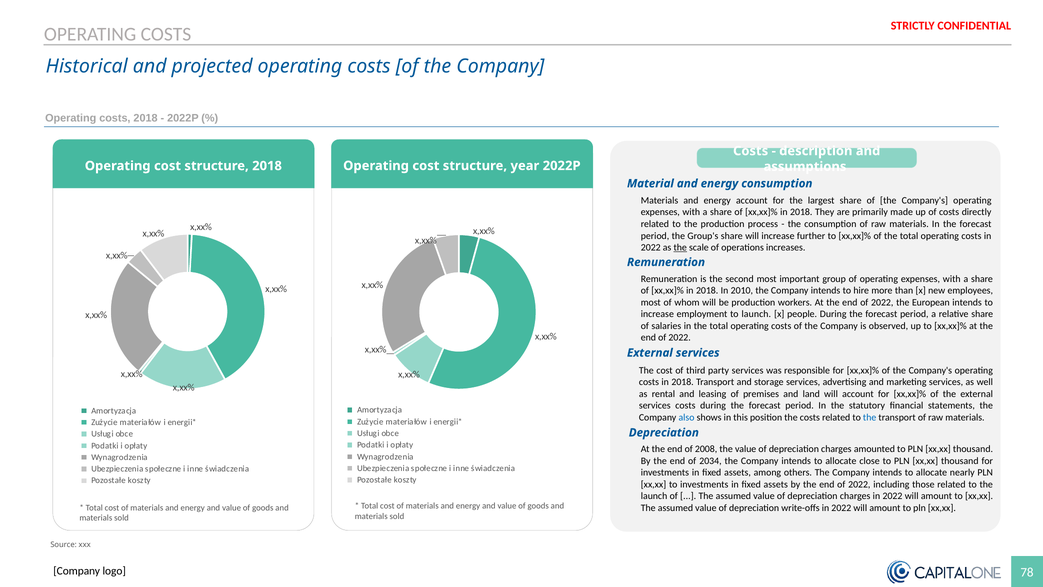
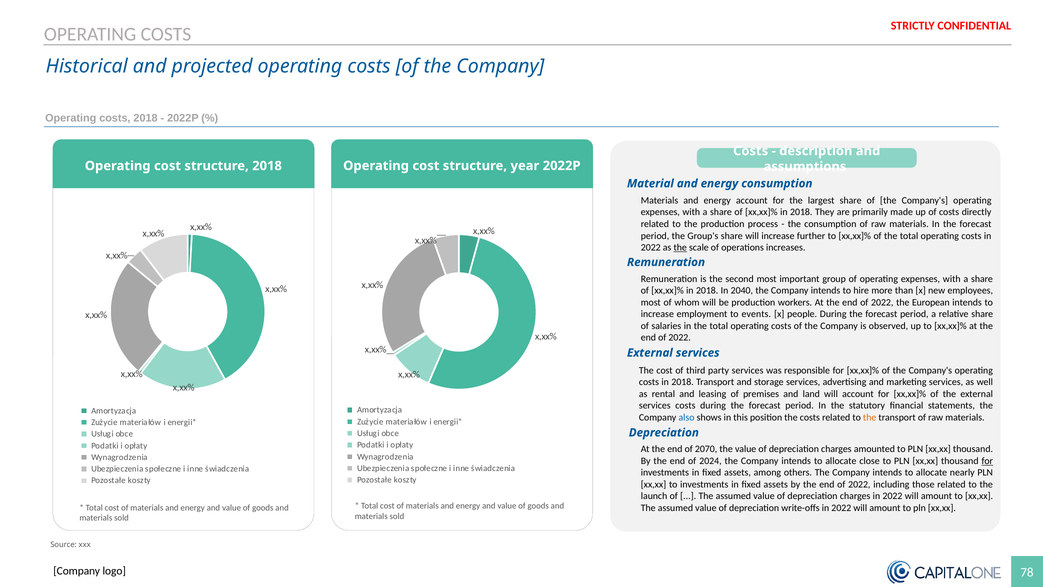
2010: 2010 -> 2040
to launch: launch -> events
the at (870, 417) colour: blue -> orange
2008: 2008 -> 2070
2034: 2034 -> 2024
for at (987, 461) underline: none -> present
